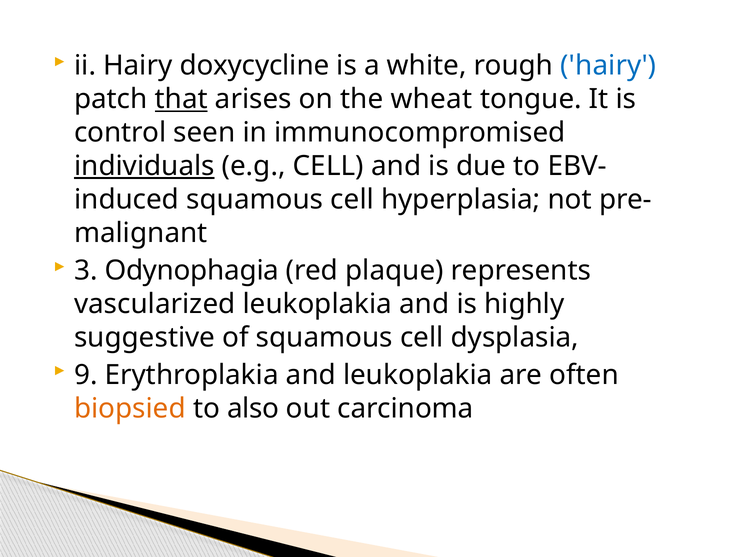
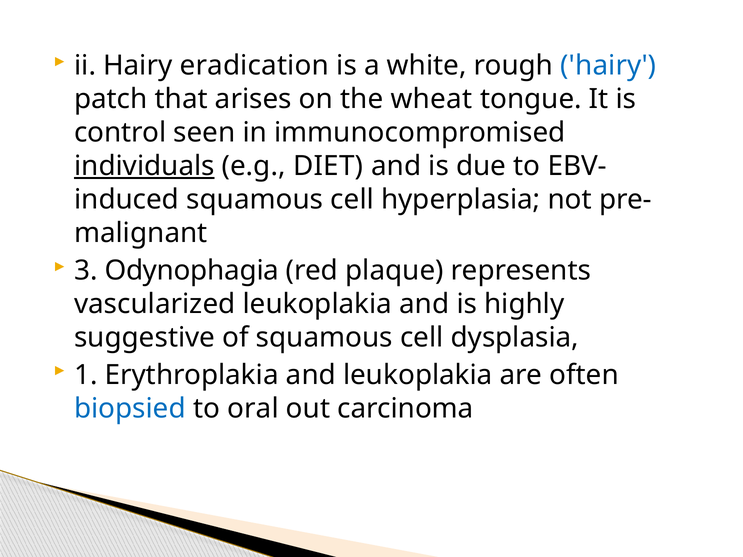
doxycycline: doxycycline -> eradication
that underline: present -> none
e.g CELL: CELL -> DIET
9: 9 -> 1
biopsied colour: orange -> blue
also: also -> oral
